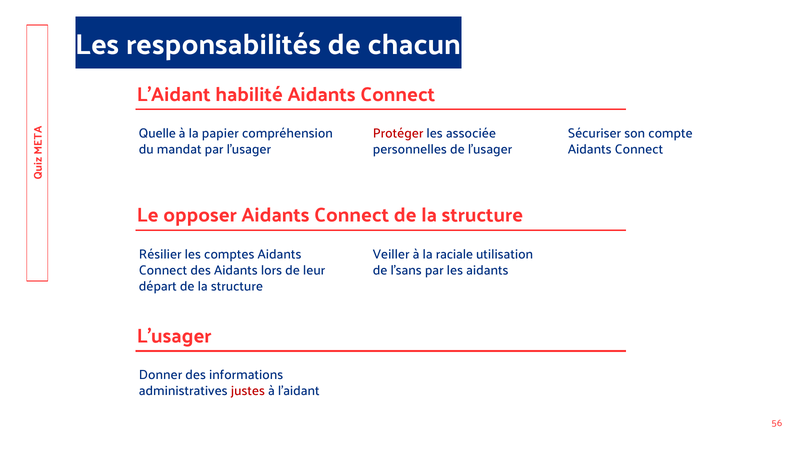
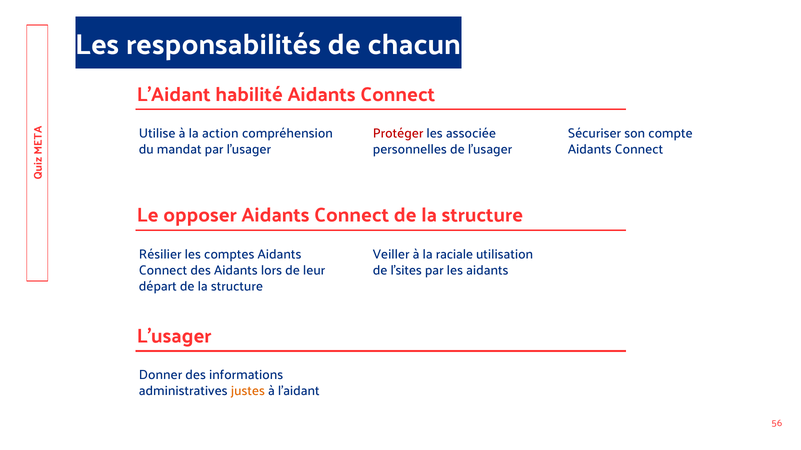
Quelle: Quelle -> Utilise
papier: papier -> action
l’sans: l’sans -> l’sites
justes colour: red -> orange
